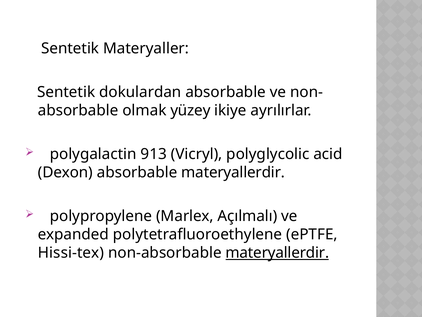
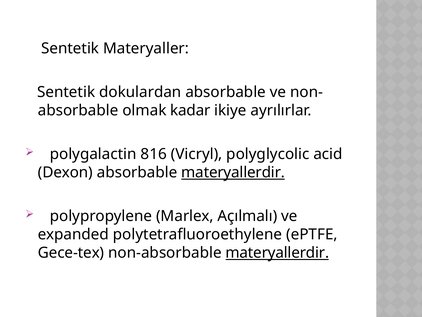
yüzey: yüzey -> kadar
913: 913 -> 816
materyallerdir at (233, 172) underline: none -> present
Hissi-tex: Hissi-tex -> Gece-tex
